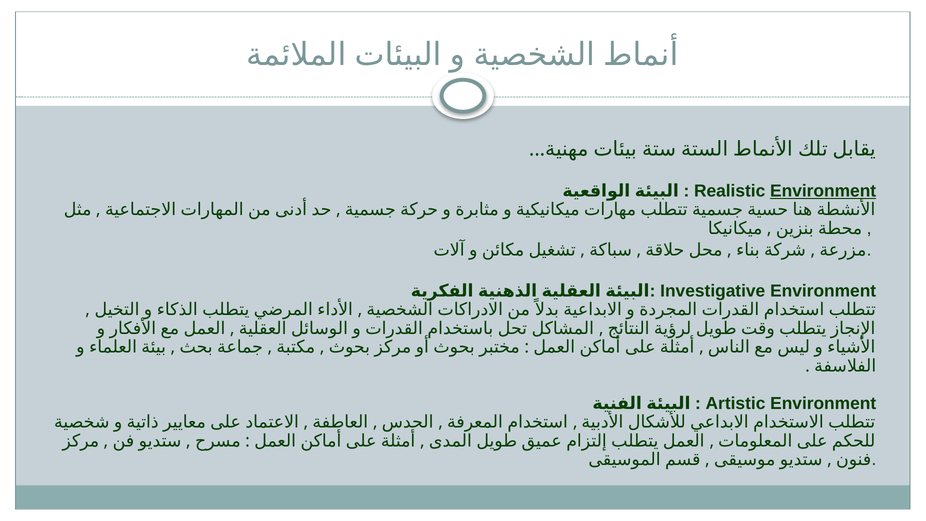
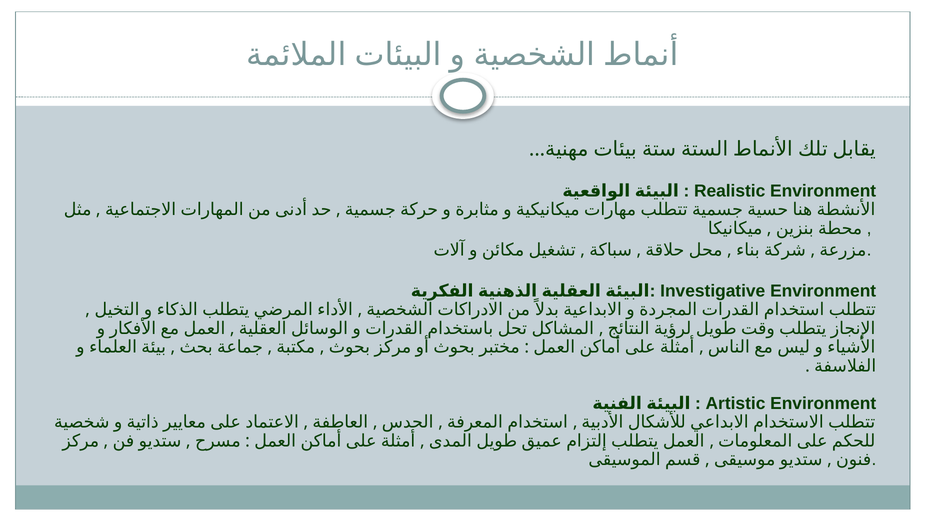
Environment at (823, 191) underline: present -> none
